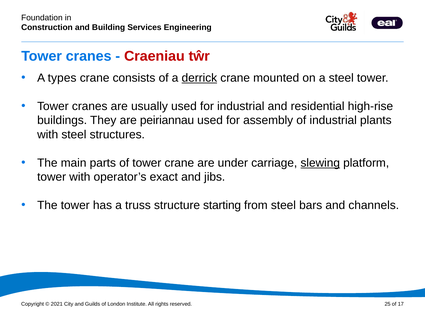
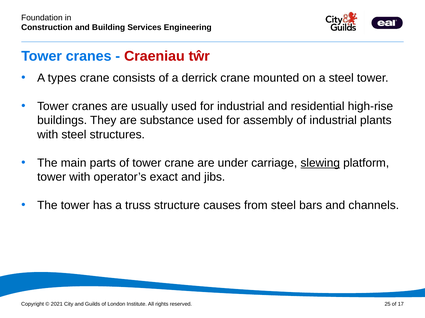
derrick underline: present -> none
peiriannau: peiriannau -> substance
starting: starting -> causes
